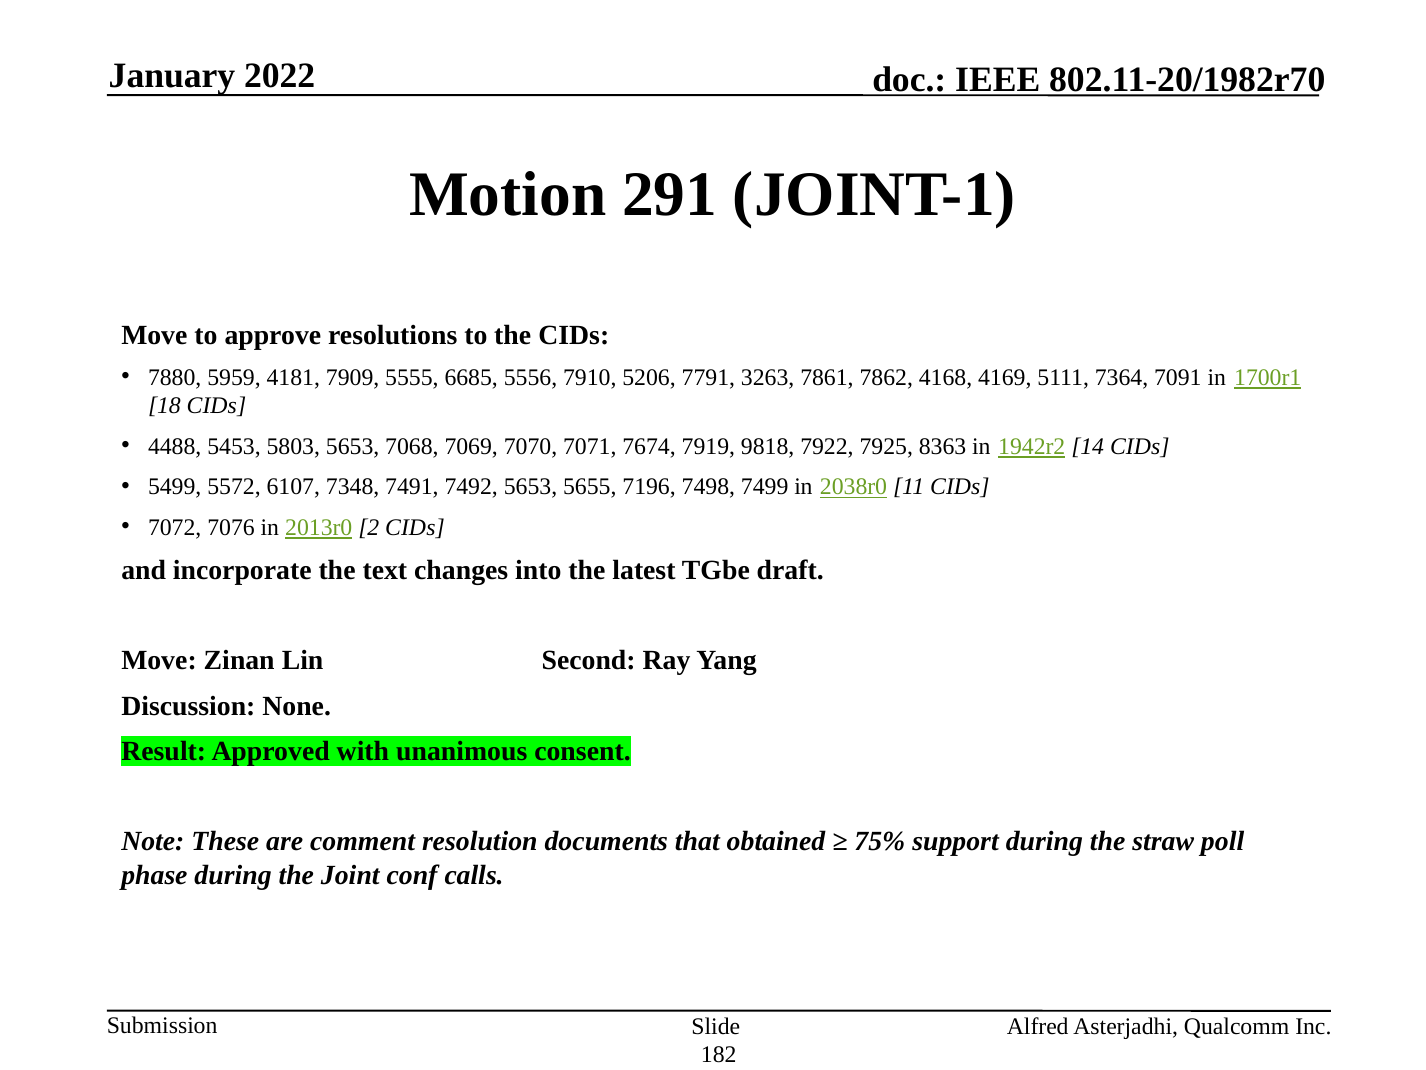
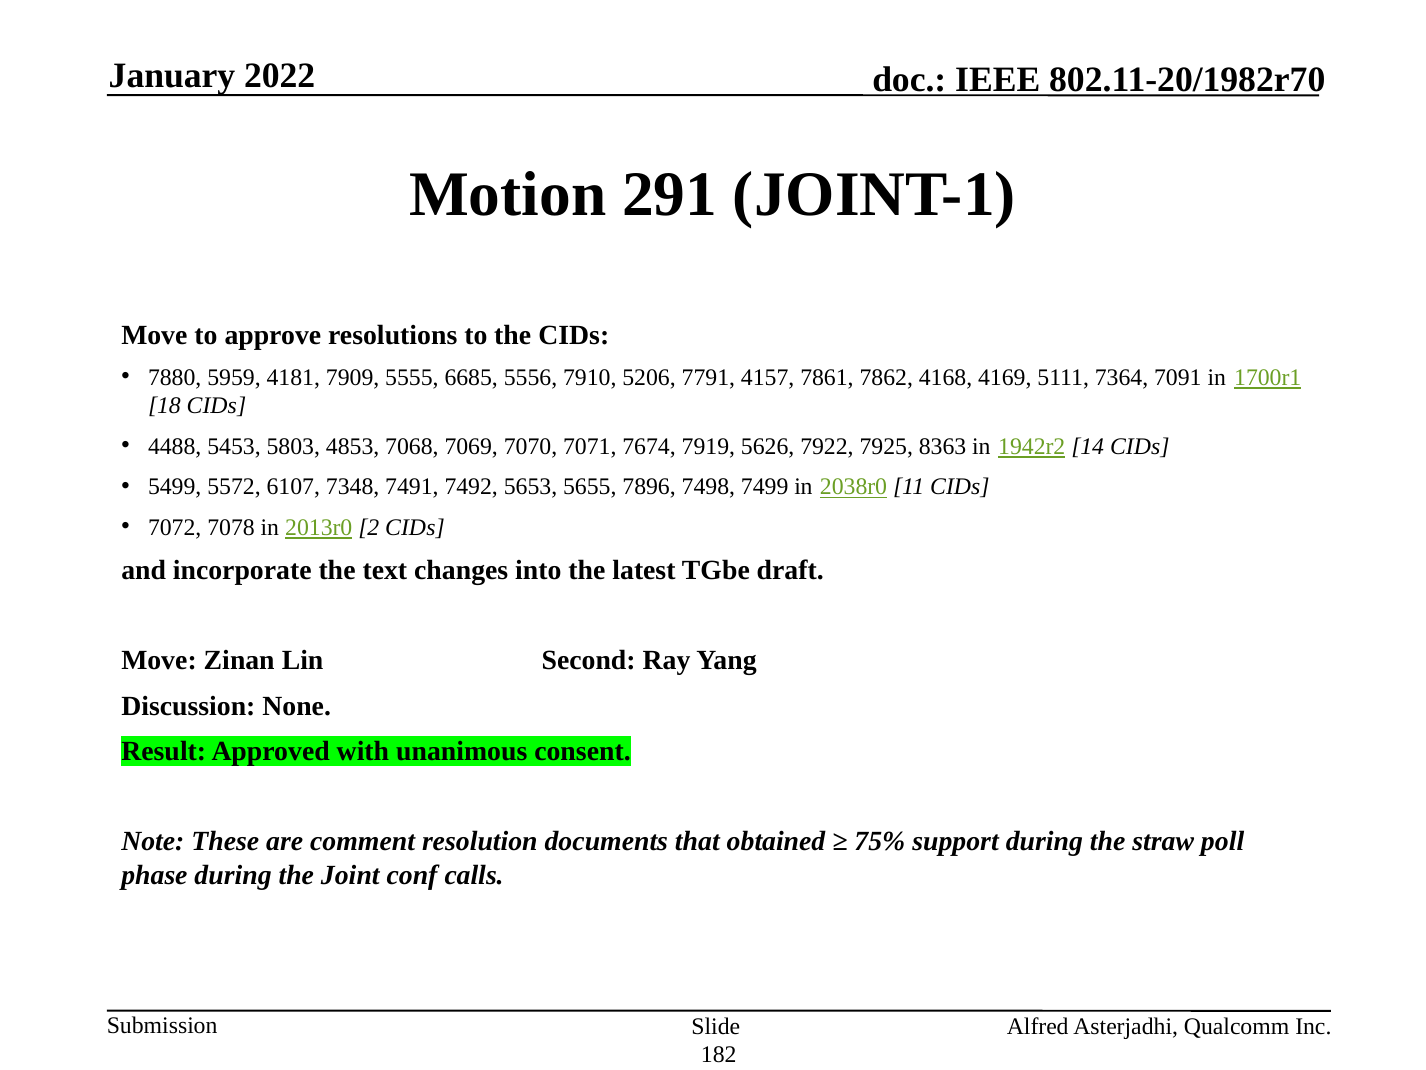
3263: 3263 -> 4157
5803 5653: 5653 -> 4853
9818: 9818 -> 5626
7196: 7196 -> 7896
7076: 7076 -> 7078
